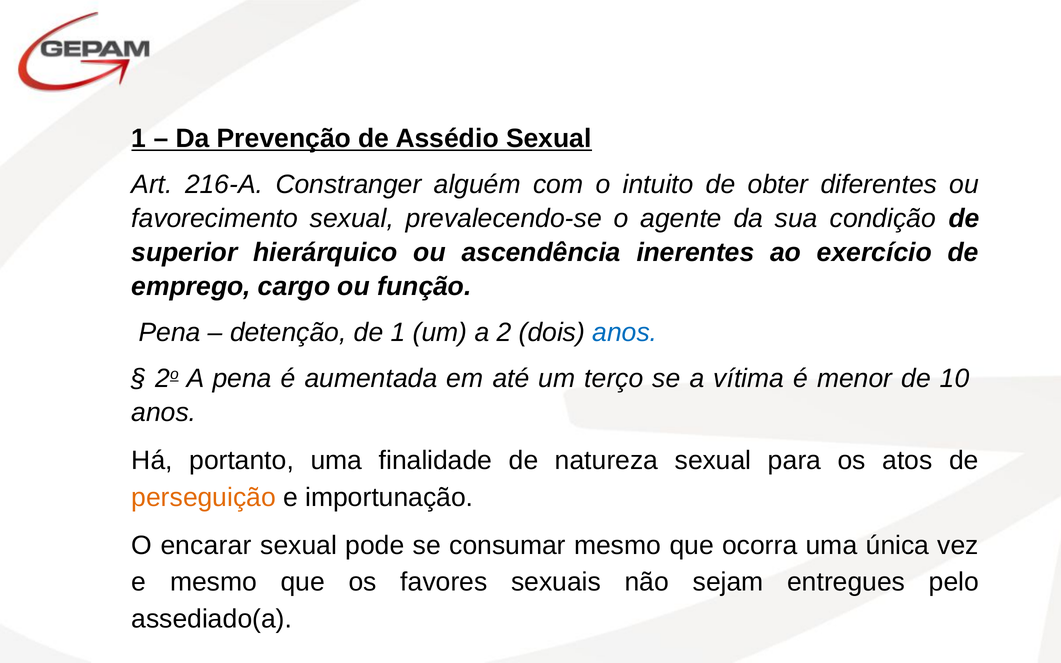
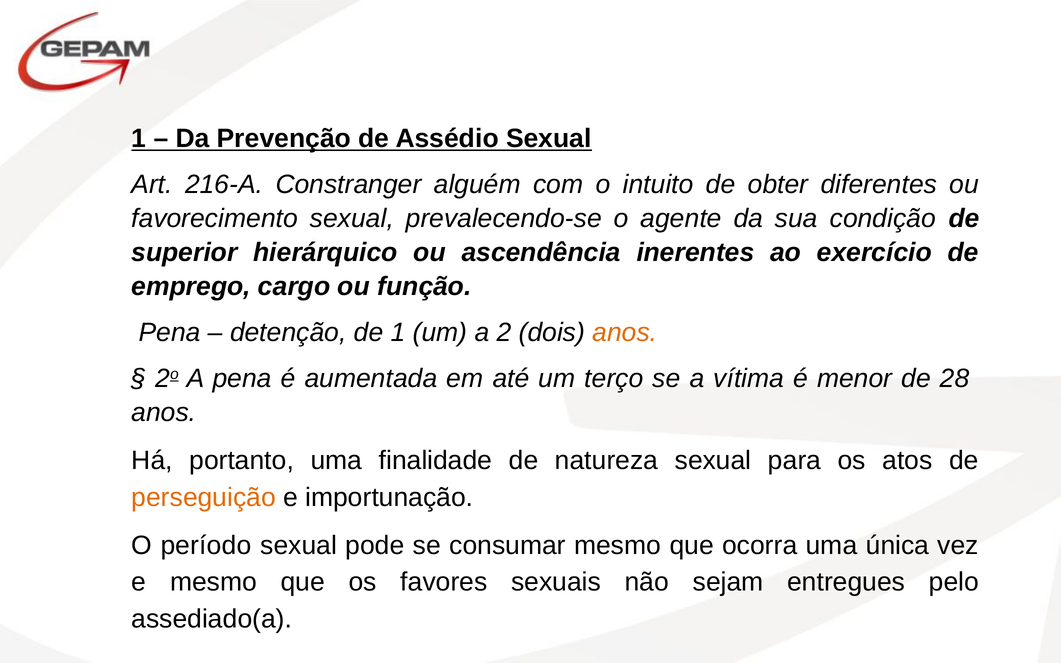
anos at (625, 333) colour: blue -> orange
10: 10 -> 28
encarar: encarar -> período
